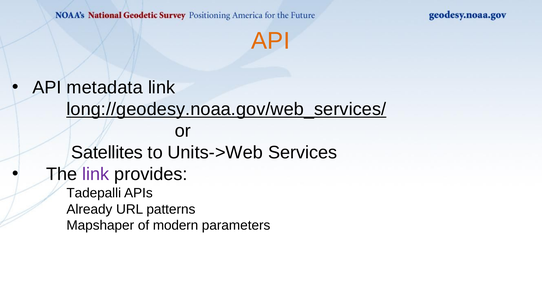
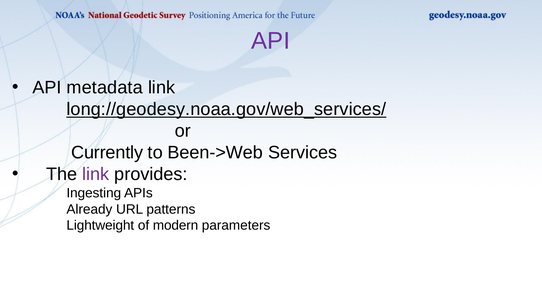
API at (271, 41) colour: orange -> purple
Satellites: Satellites -> Currently
Units->Web: Units->Web -> Been->Web
Tadepalli: Tadepalli -> Ingesting
Mapshaper: Mapshaper -> Lightweight
